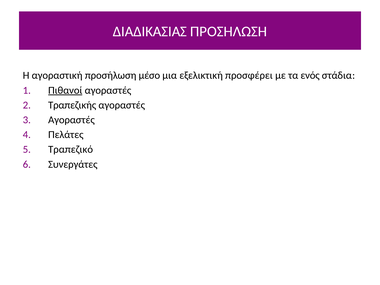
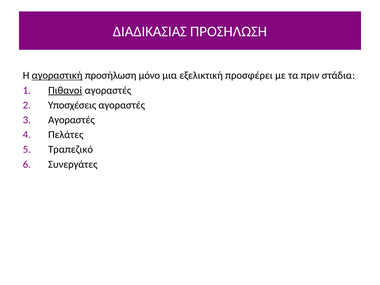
αγοραστική underline: none -> present
μέσο: μέσο -> μόνο
ενός: ενός -> πριν
Τραπεζικής: Τραπεζικής -> Υποσχέσεις
